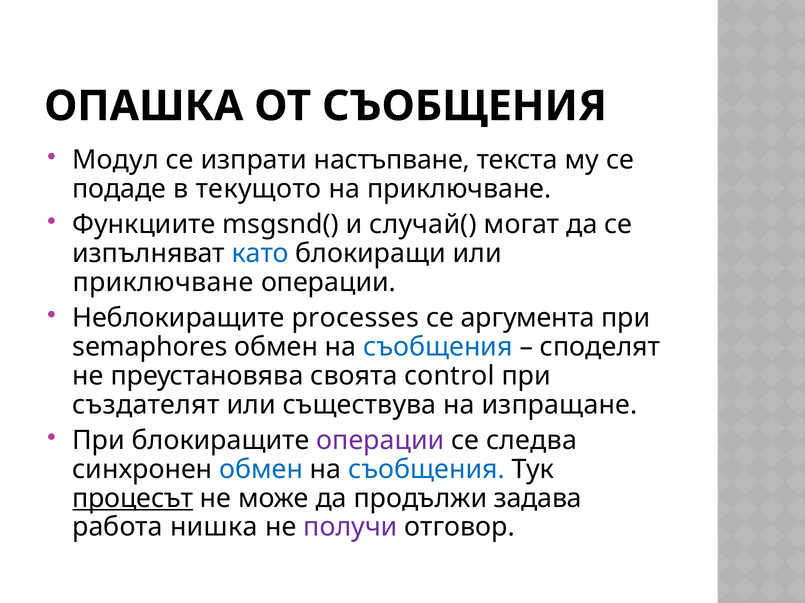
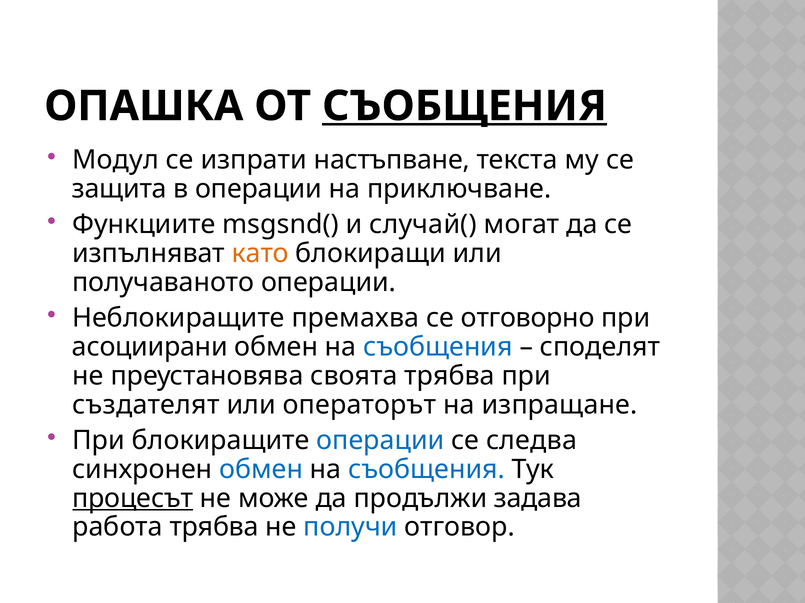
СЪОБЩЕНИЯ at (465, 106) underline: none -> present
подаде: подаде -> защита
в текущото: текущото -> операции
като colour: blue -> orange
приключване at (163, 283): приключване -> получаваното
processes: processes -> премахва
аргумента: аргумента -> отговорно
semaphores: semaphores -> асоциирани
своята control: control -> трябва
съществува: съществува -> операторът
операции at (380, 441) colour: purple -> blue
работа нишка: нишка -> трябва
получи colour: purple -> blue
